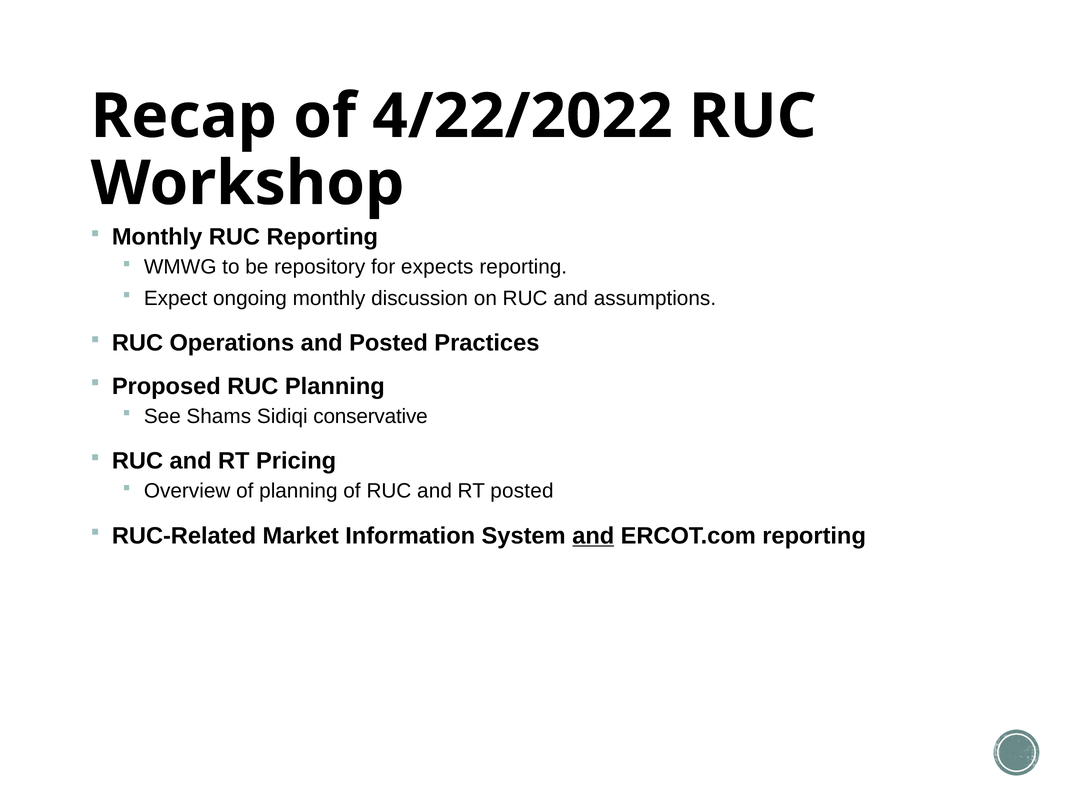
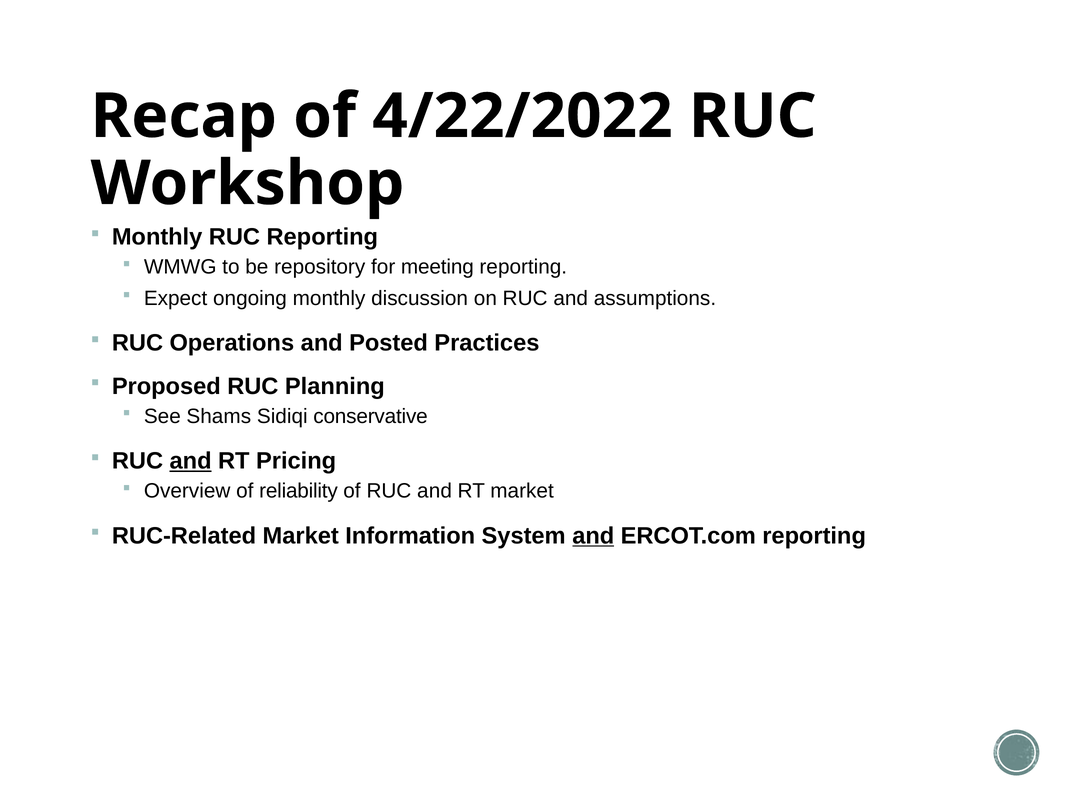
expects: expects -> meeting
and at (191, 461) underline: none -> present
of planning: planning -> reliability
RT posted: posted -> market
